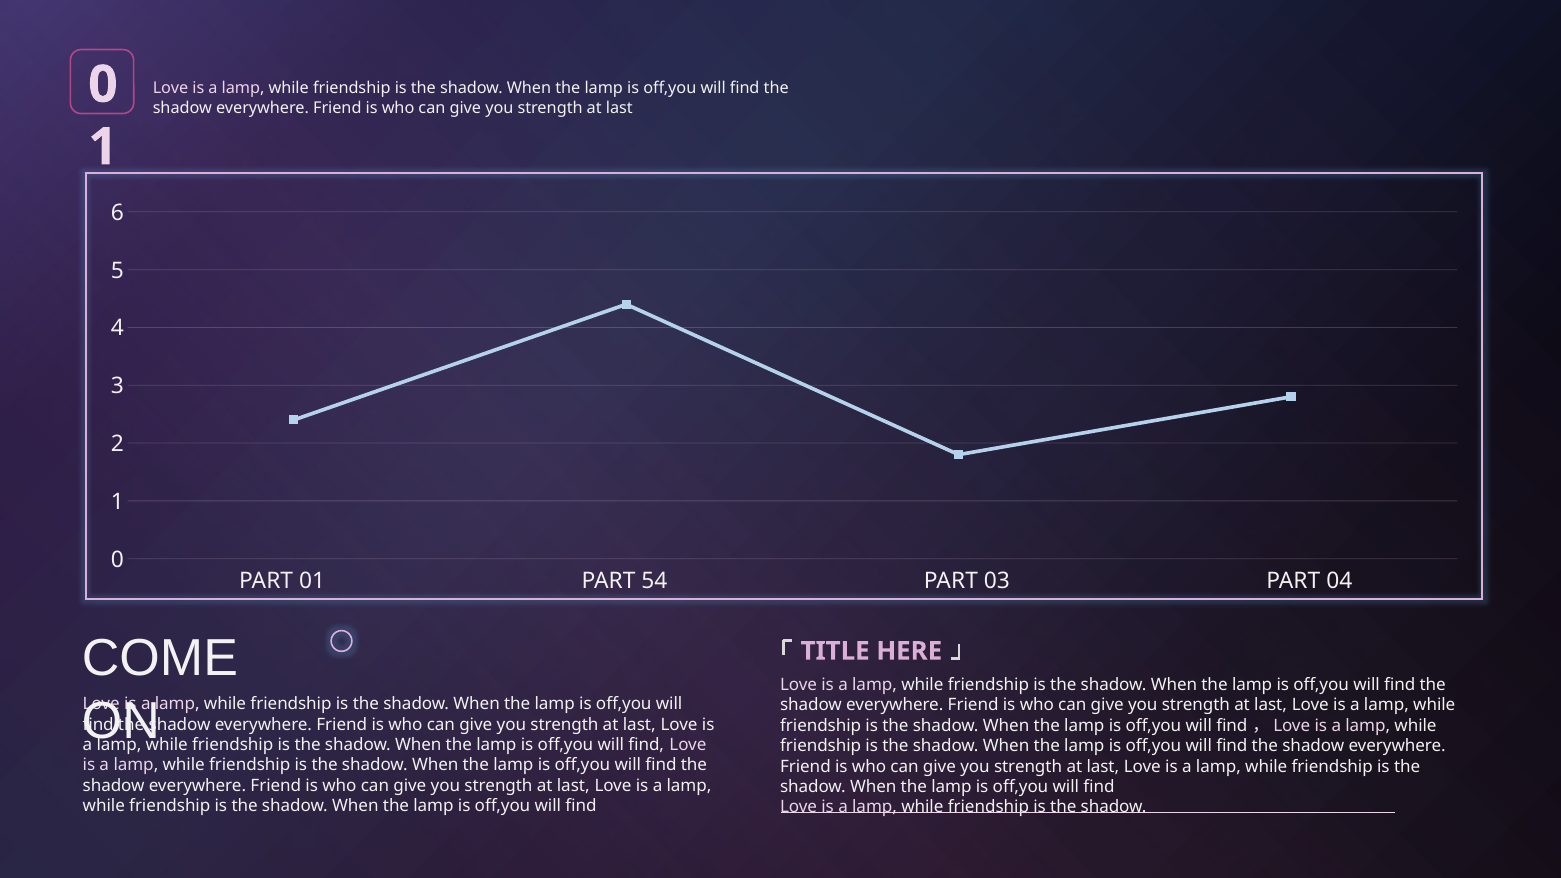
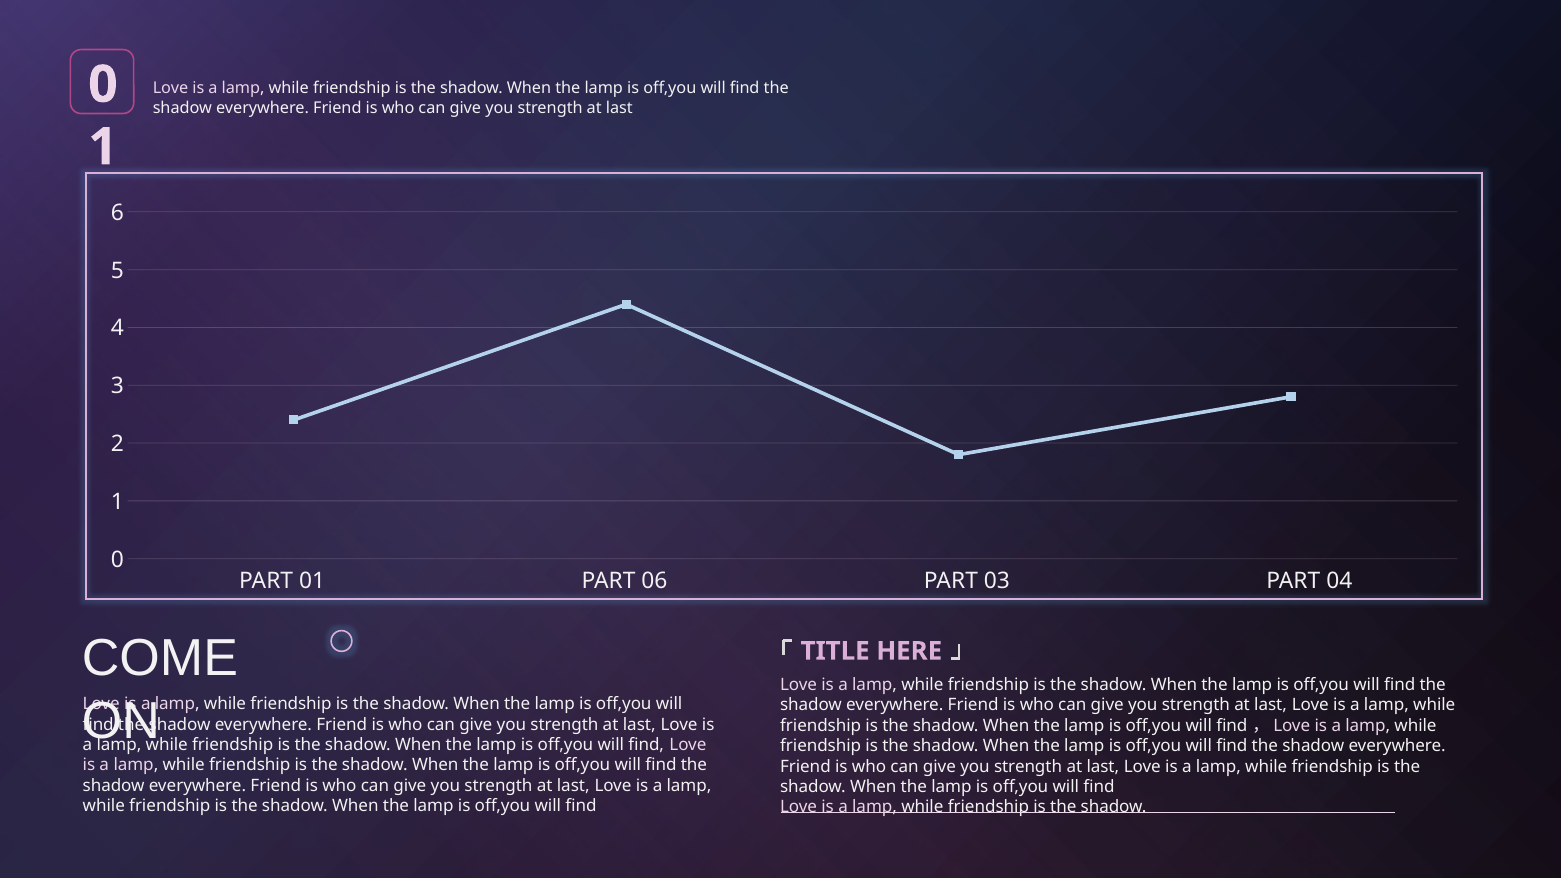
54: 54 -> 06
